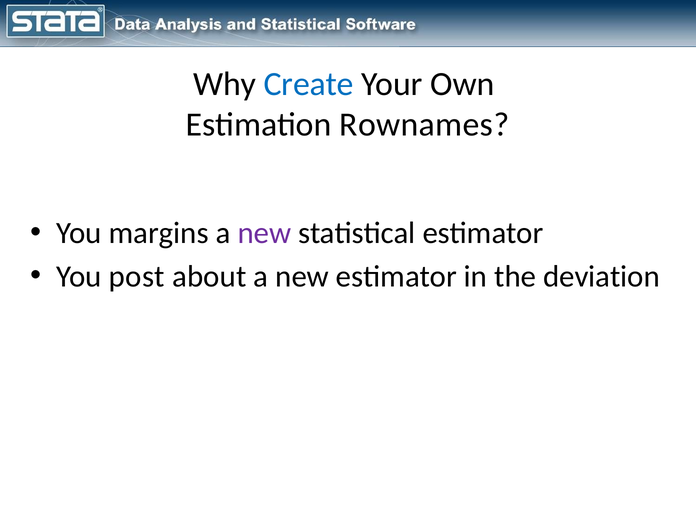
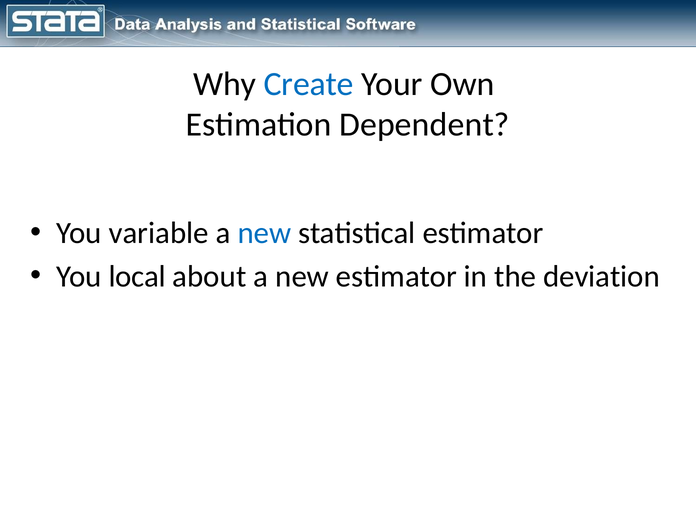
Rownames: Rownames -> Dependent
margins: margins -> variable
new at (264, 233) colour: purple -> blue
post: post -> local
